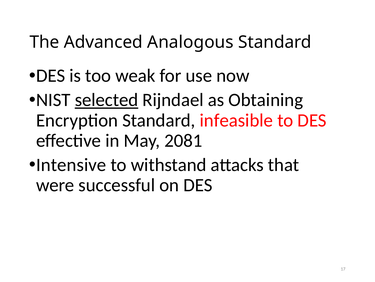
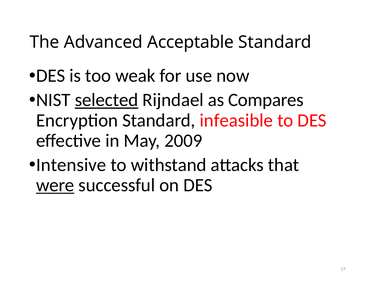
Analogous: Analogous -> Acceptable
Obtaining: Obtaining -> Compares
2081: 2081 -> 2009
were underline: none -> present
